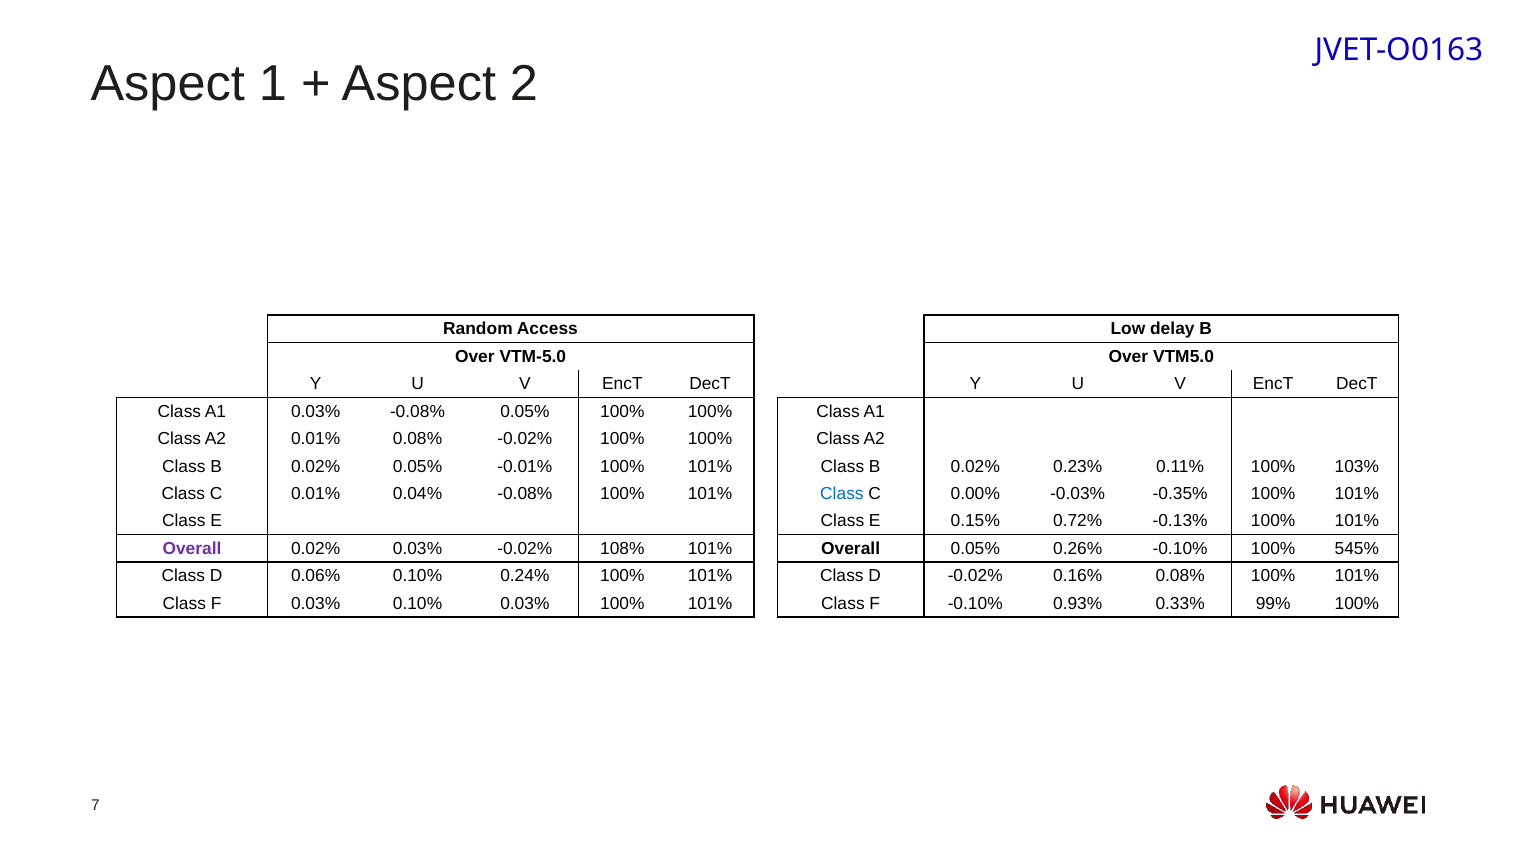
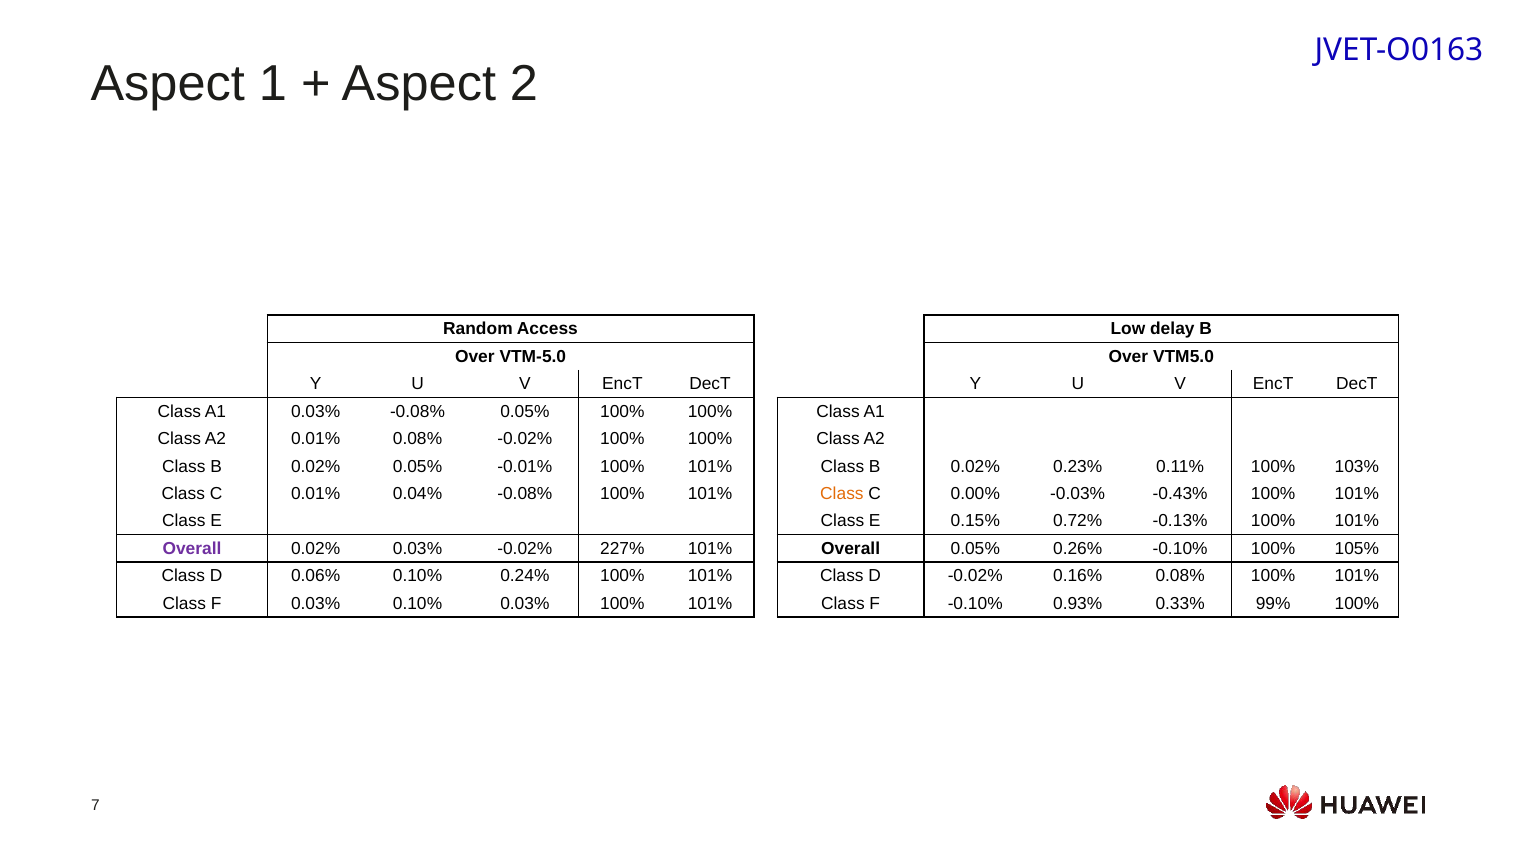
Class at (842, 494) colour: blue -> orange
-0.35%: -0.35% -> -0.43%
108%: 108% -> 227%
545%: 545% -> 105%
